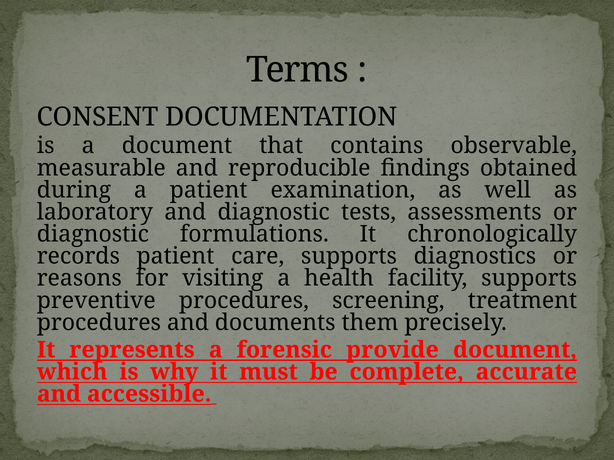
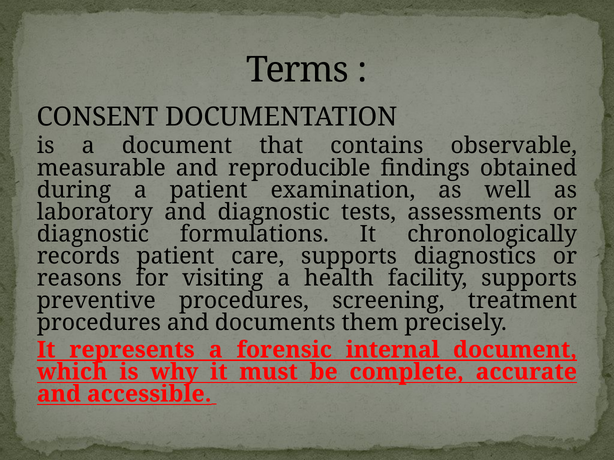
provide: provide -> internal
